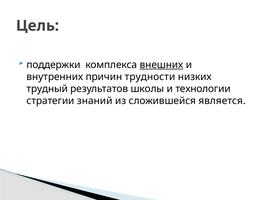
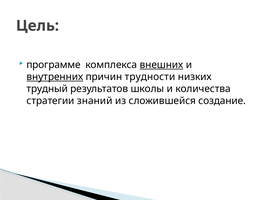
поддержки: поддержки -> программе
внутренних underline: none -> present
технологии: технологии -> количества
является: является -> создание
